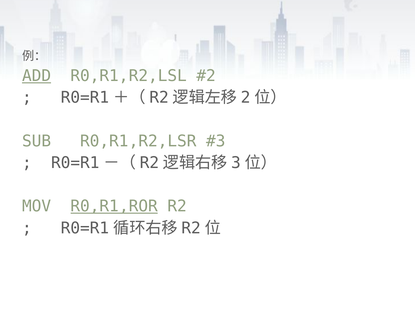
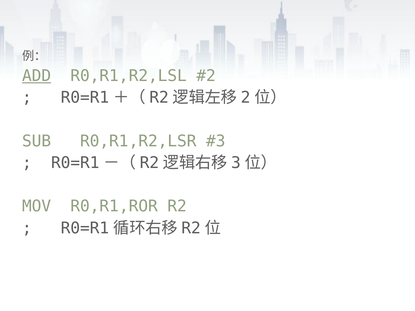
R0,R1,ROR underline: present -> none
